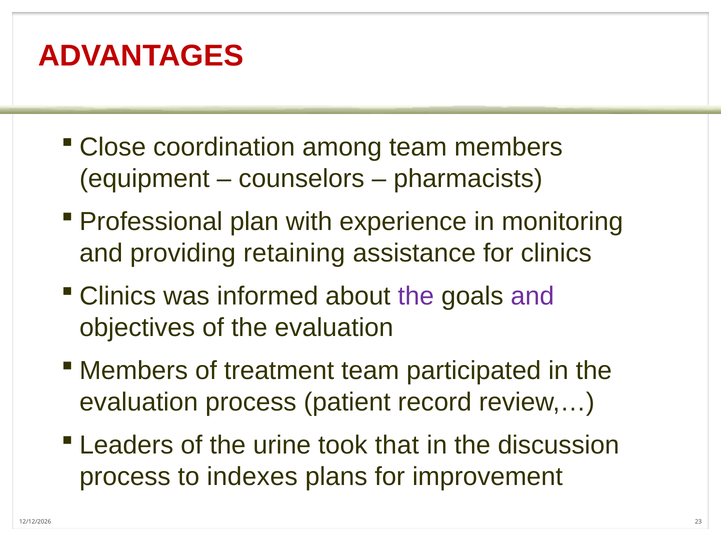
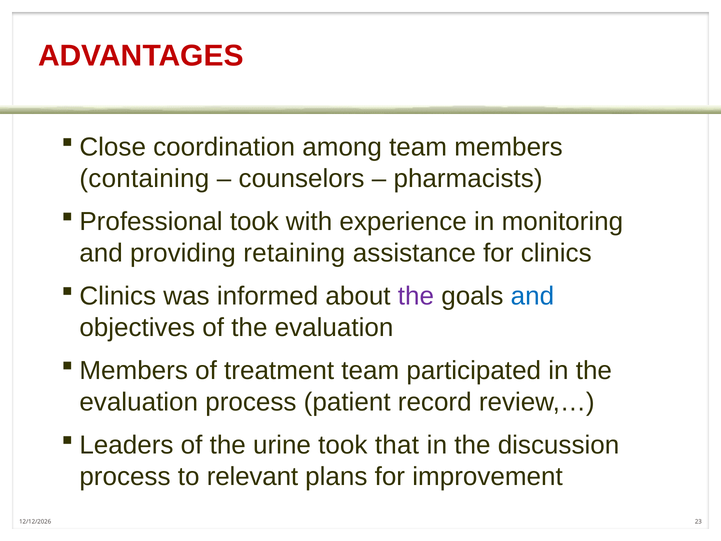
equipment: equipment -> containing
plan at (254, 222): plan -> took
and at (532, 296) colour: purple -> blue
indexes: indexes -> relevant
